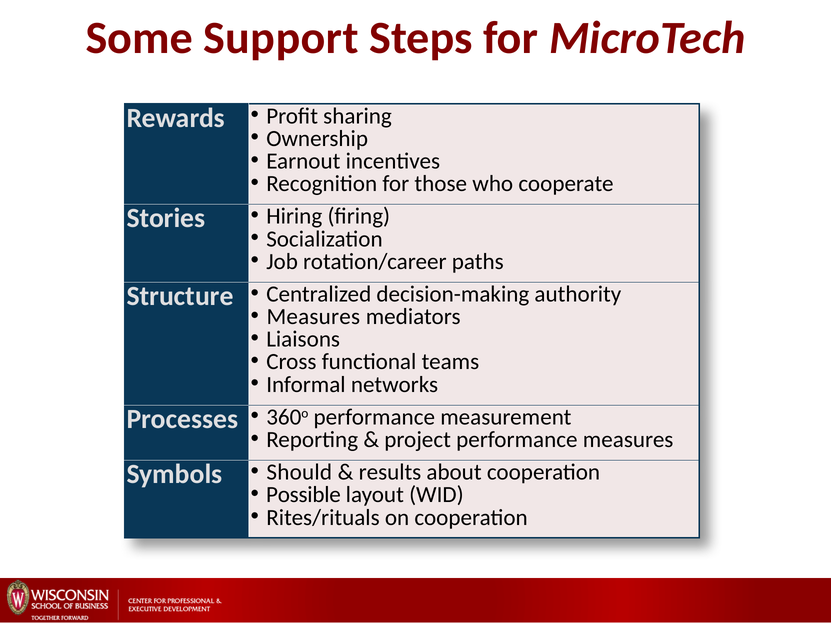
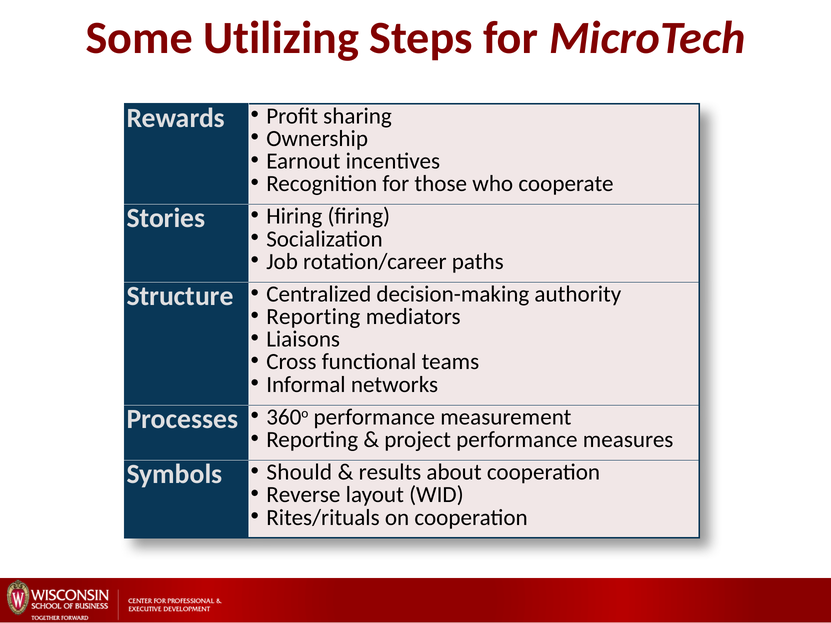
Support: Support -> Utilizing
Measures at (313, 317): Measures -> Reporting
Possible: Possible -> Reverse
